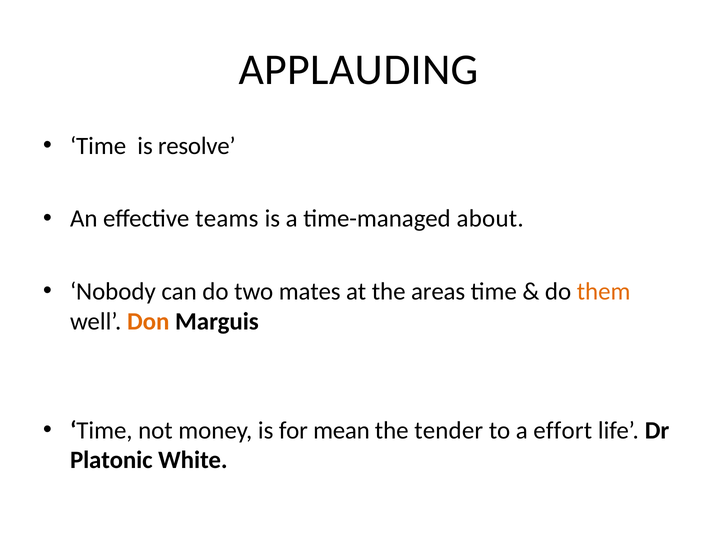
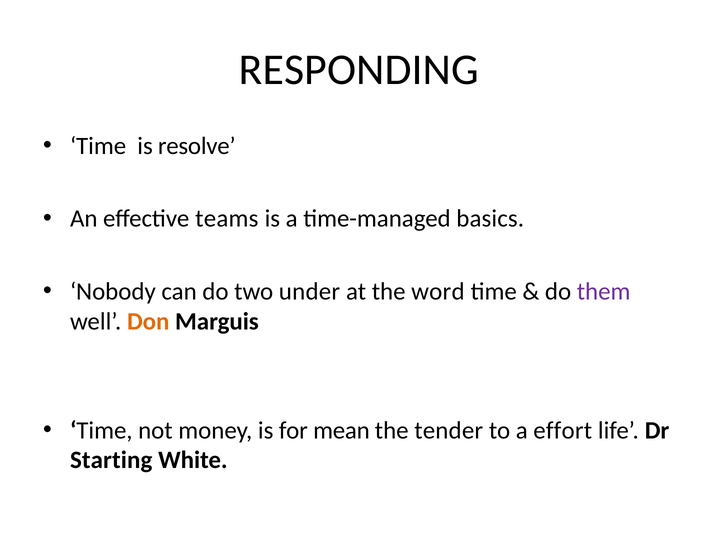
APPLAUDING: APPLAUDING -> RESPONDING
about: about -> basics
mates: mates -> under
areas: areas -> word
them colour: orange -> purple
Platonic: Platonic -> Starting
